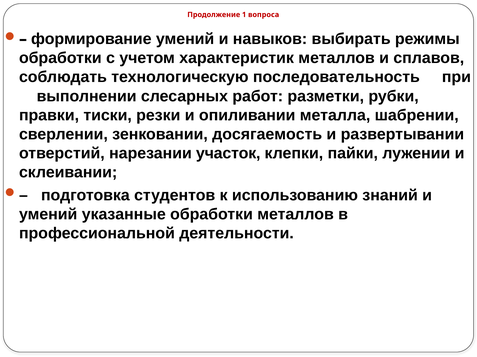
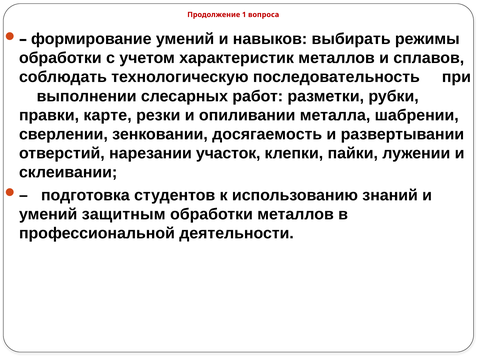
тиски: тиски -> карте
указанные: указанные -> защитным
